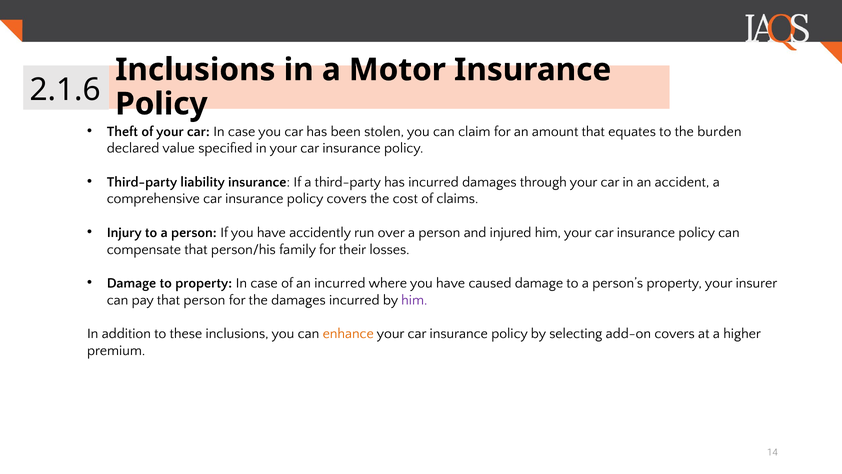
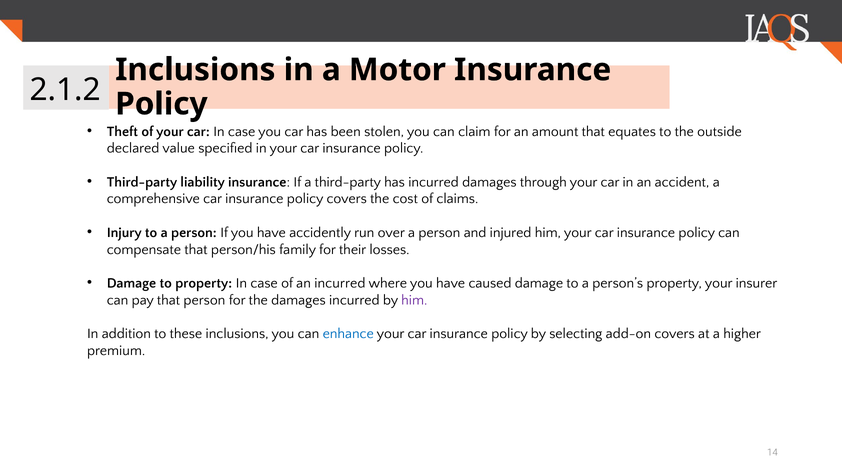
2.1.6: 2.1.6 -> 2.1.2
burden: burden -> outside
enhance colour: orange -> blue
